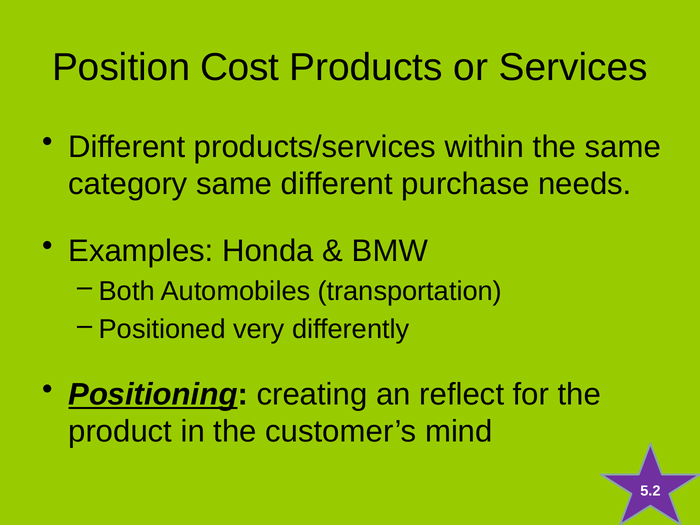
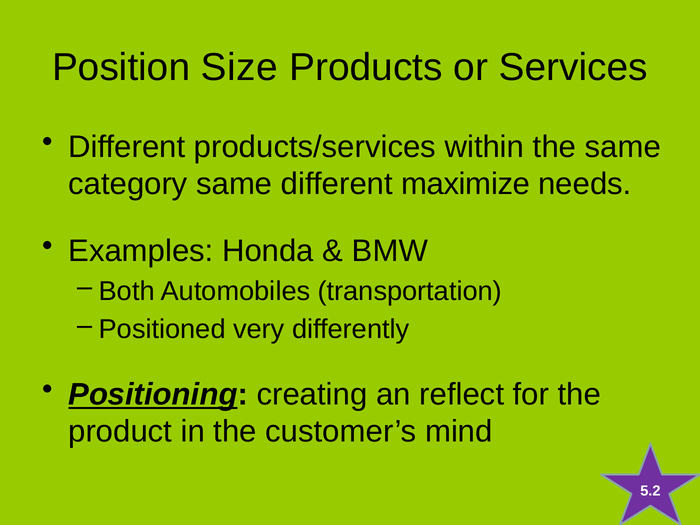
Cost: Cost -> Size
purchase: purchase -> maximize
